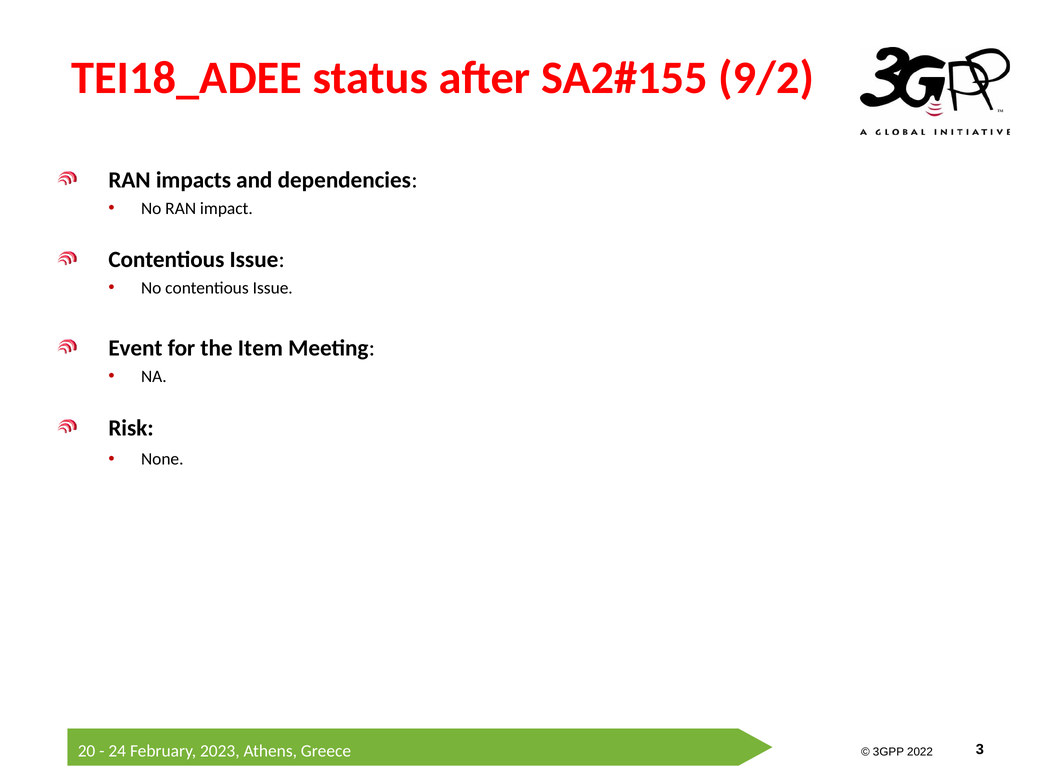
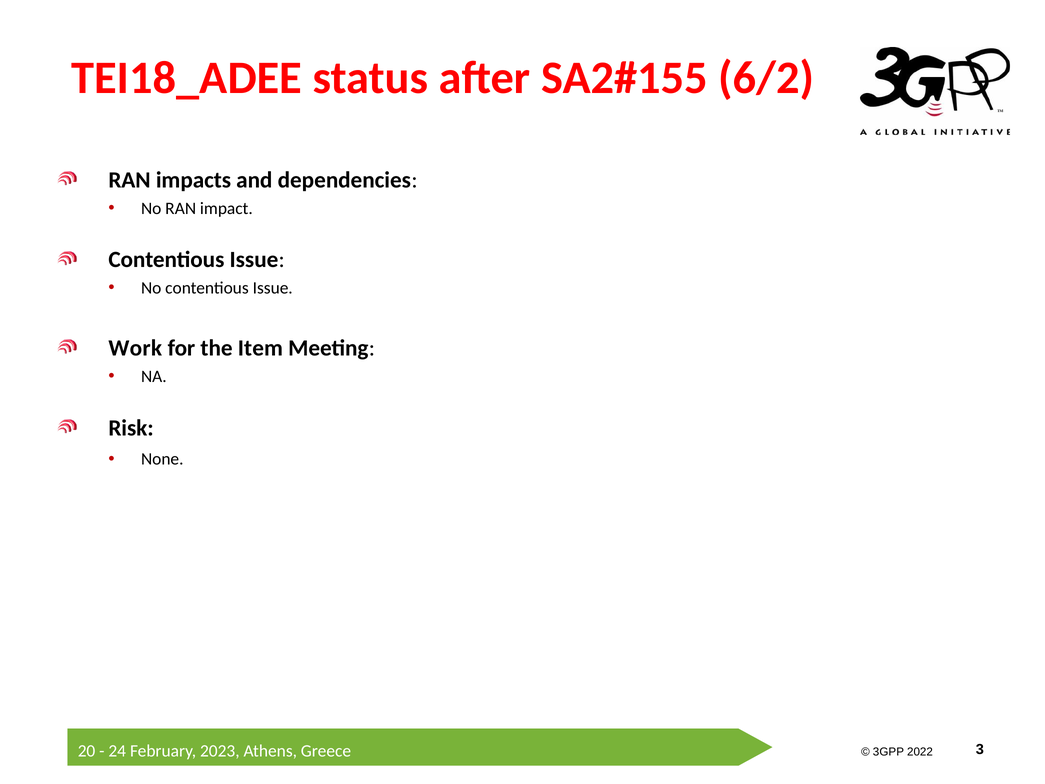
9/2: 9/2 -> 6/2
Event: Event -> Work
